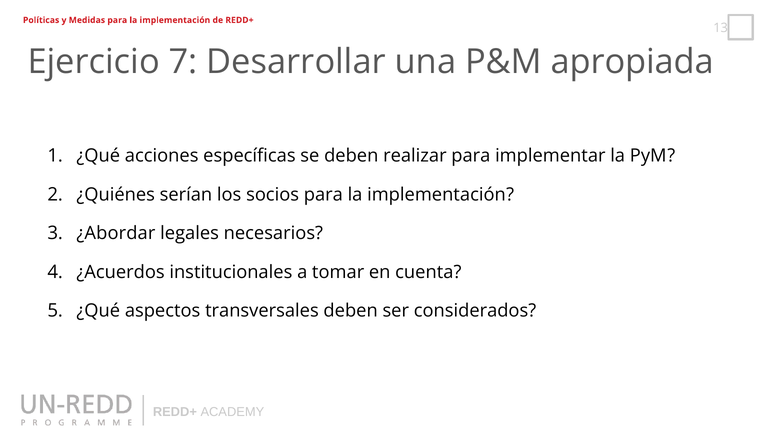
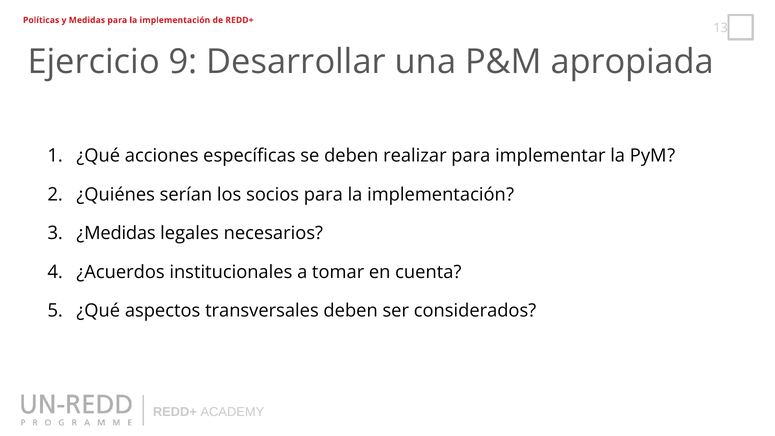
7: 7 -> 9
¿Abordar: ¿Abordar -> ¿Medidas
